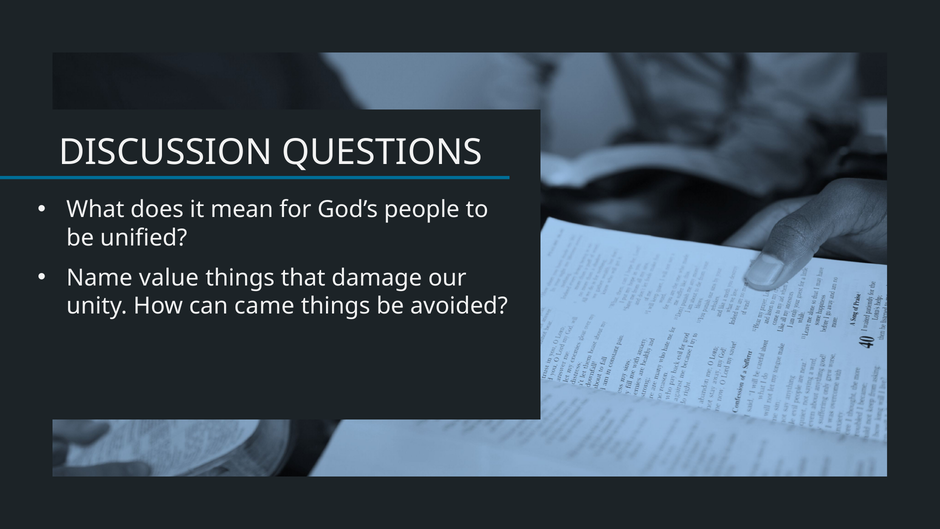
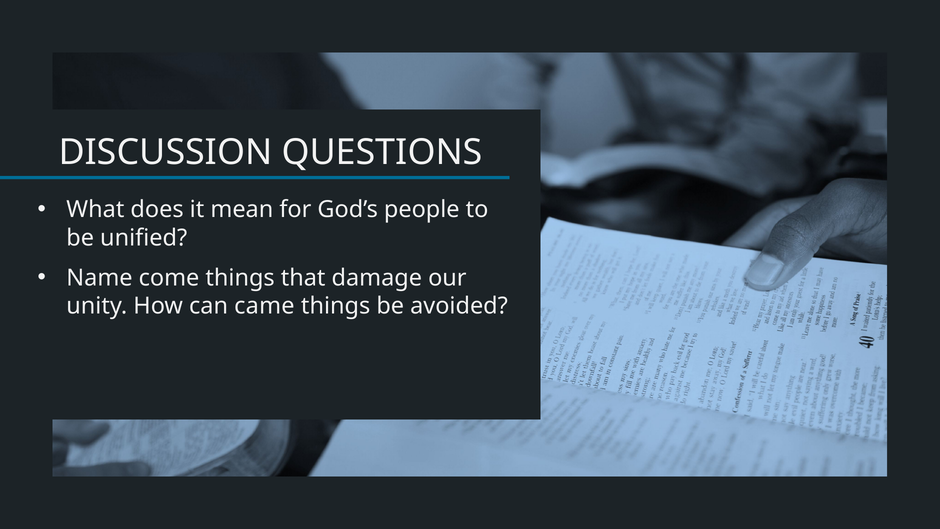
value: value -> come
